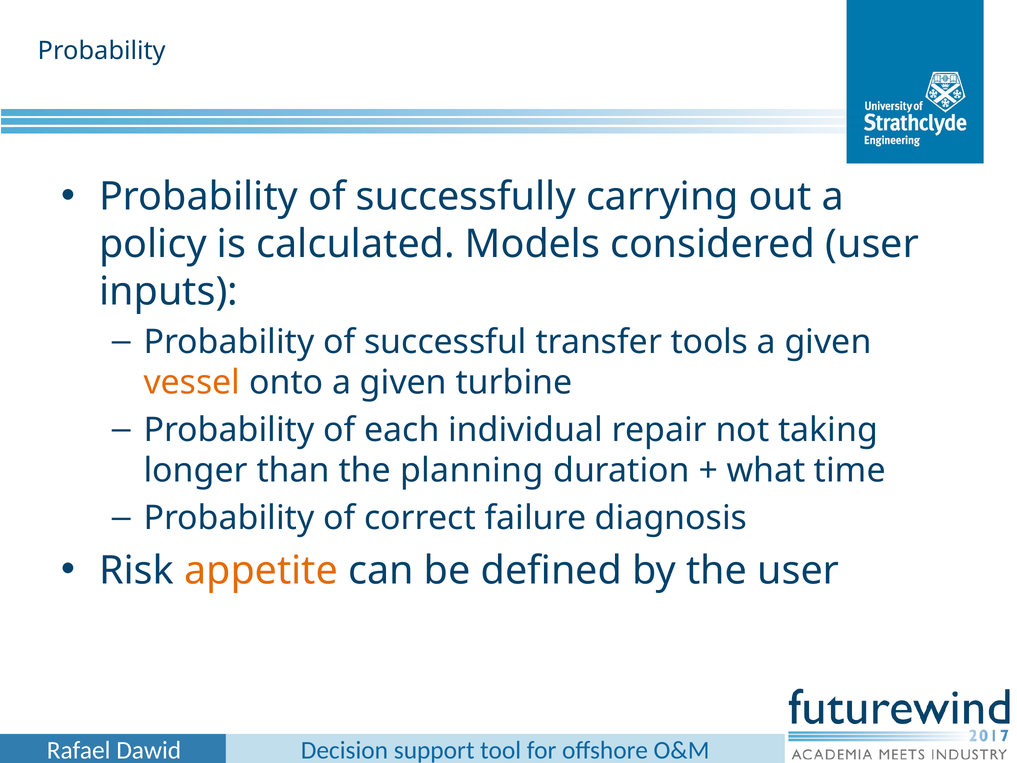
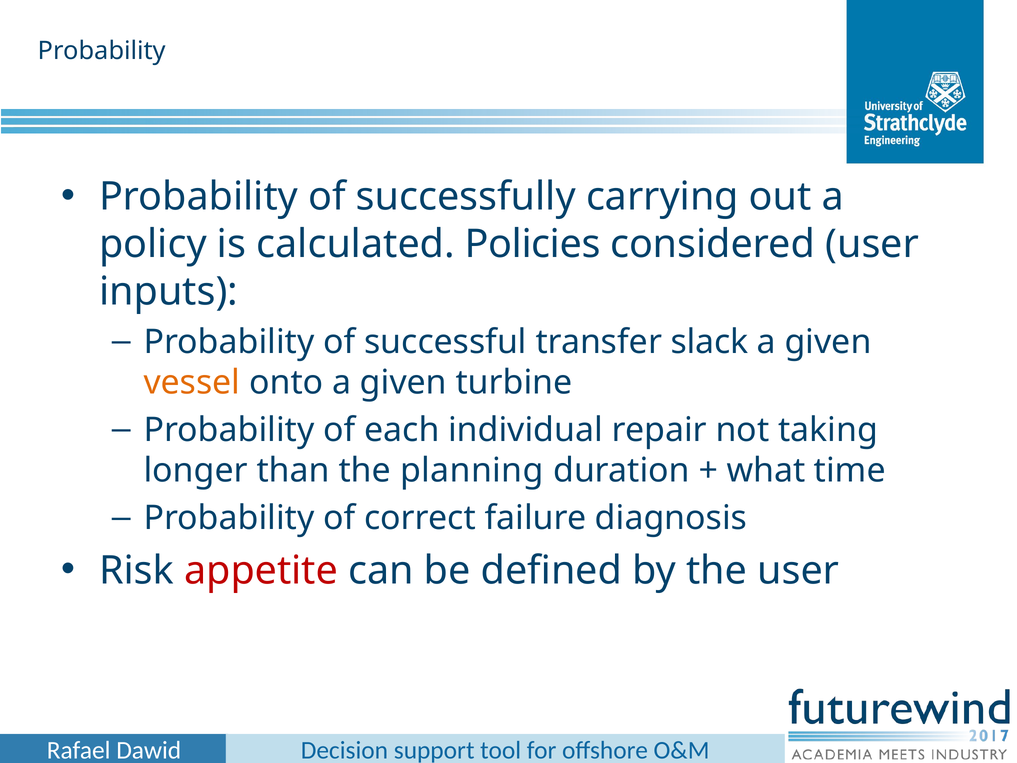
Models: Models -> Policies
tools: tools -> slack
appetite colour: orange -> red
